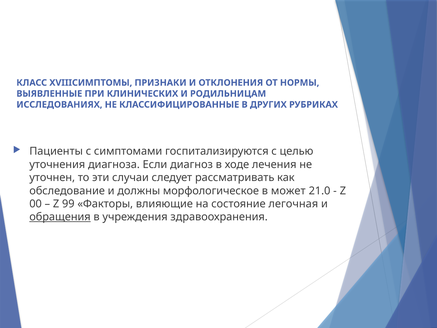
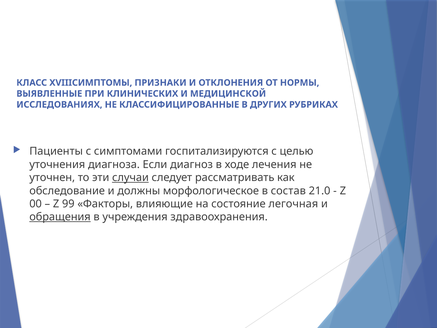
РОДИЛЬНИЦАМ: РОДИЛЬНИЦАМ -> МЕДИЦИНСКОЙ
случаи underline: none -> present
может: может -> состав
